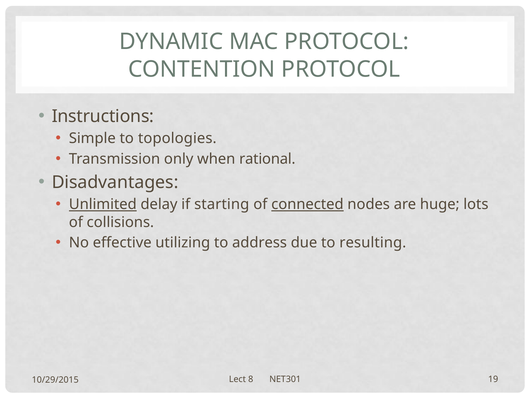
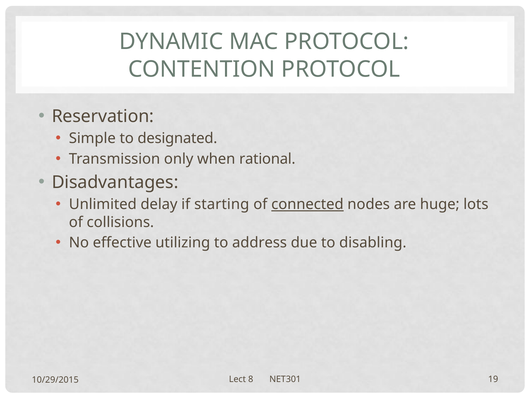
Instructions: Instructions -> Reservation
topologies: topologies -> designated
Unlimited underline: present -> none
resulting: resulting -> disabling
